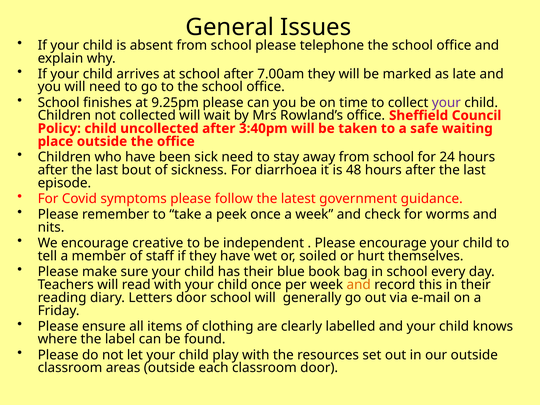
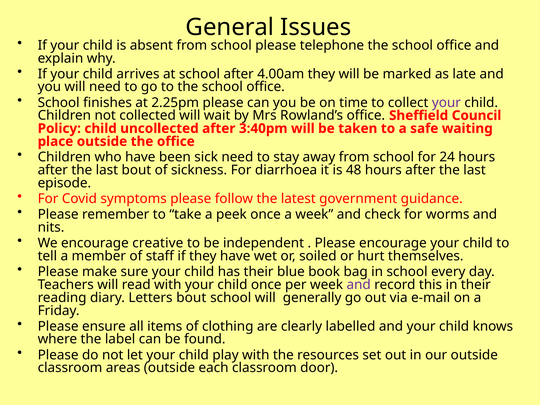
7.00am: 7.00am -> 4.00am
9.25pm: 9.25pm -> 2.25pm
and at (359, 285) colour: orange -> purple
Letters door: door -> bout
